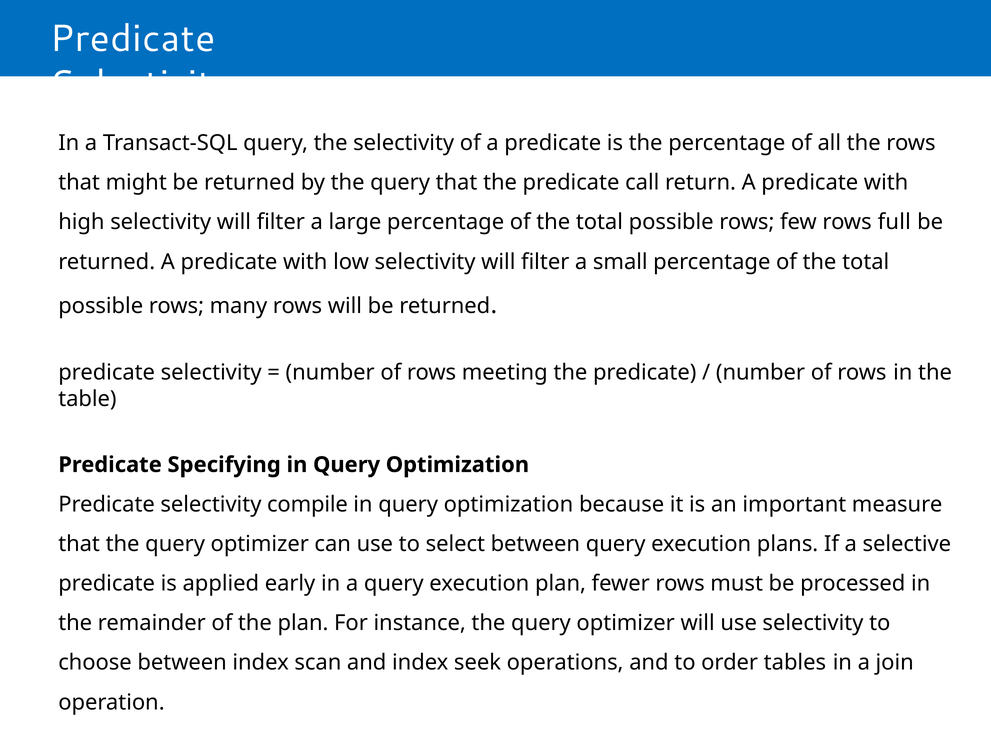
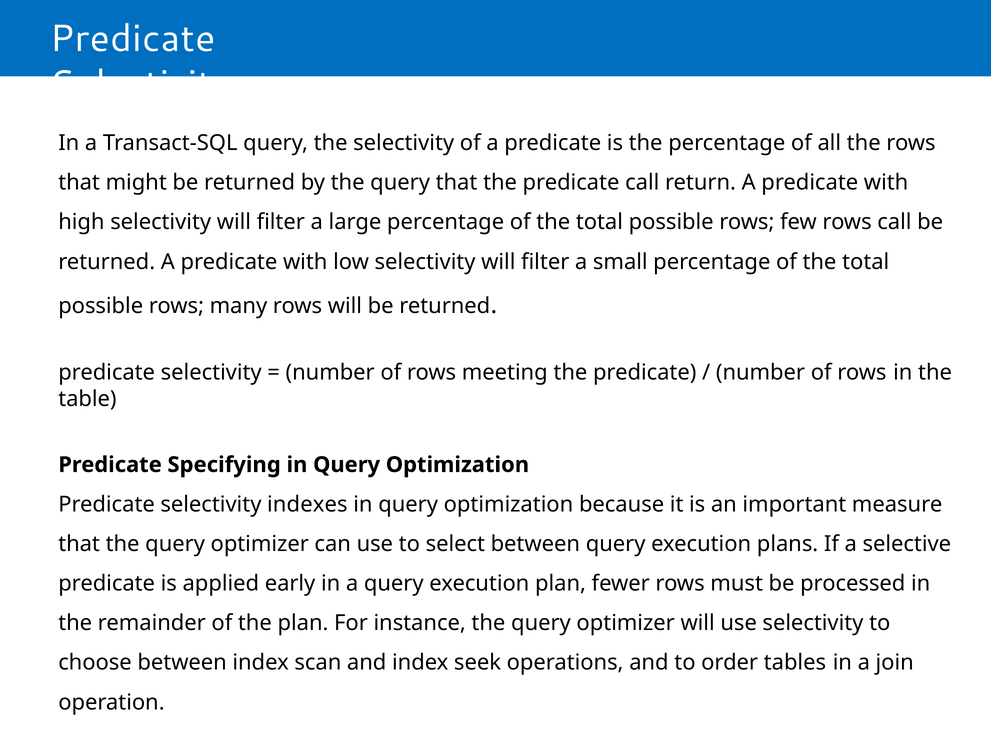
rows full: full -> call
compile: compile -> indexes
